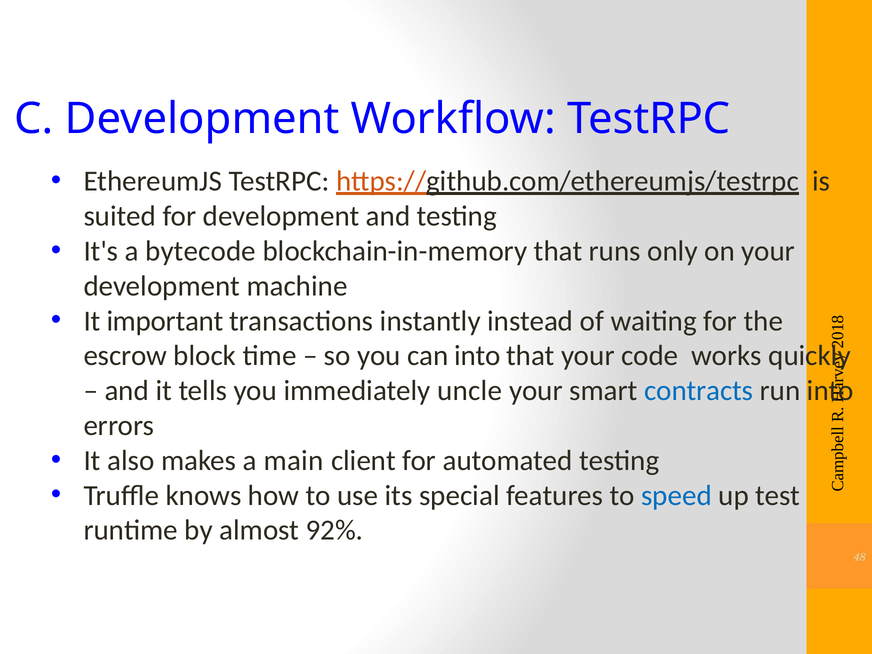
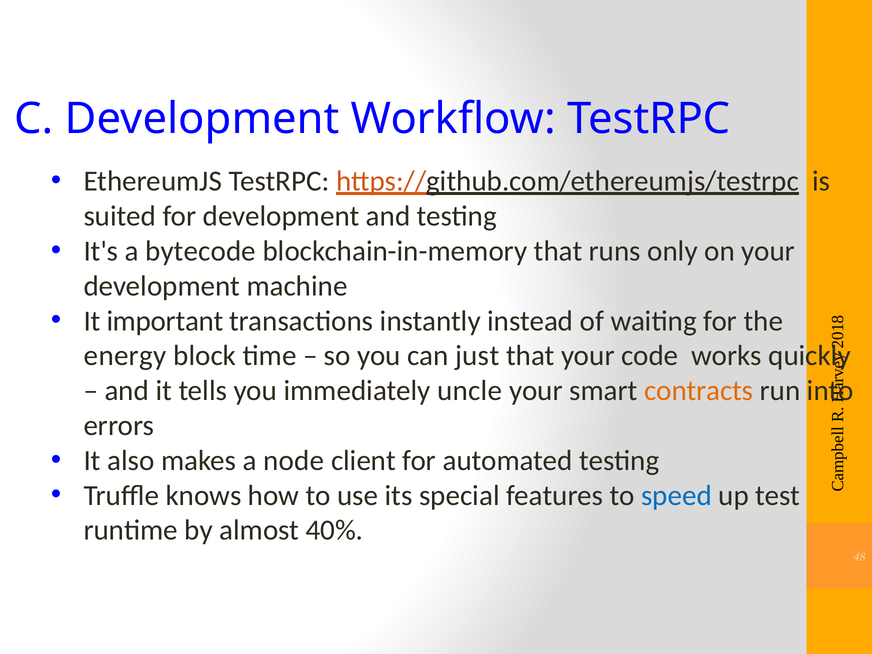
escrow: escrow -> energy
can into: into -> just
contracts colour: blue -> orange
main: main -> node
92%: 92% -> 40%
